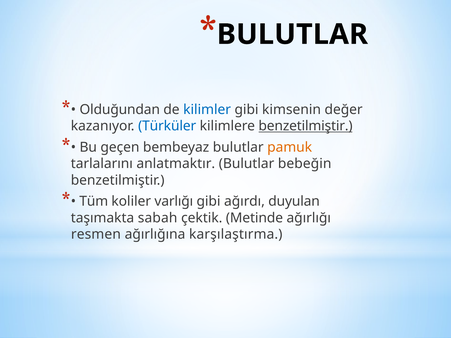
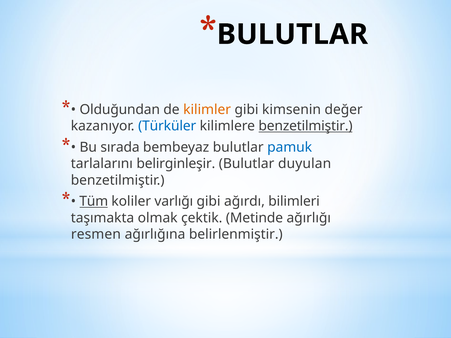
kilimler colour: blue -> orange
geçen: geçen -> sırada
pamuk colour: orange -> blue
anlatmaktır: anlatmaktır -> belirginleşir
bebeğin: bebeğin -> duyulan
Tüm underline: none -> present
duyulan: duyulan -> bilimleri
sabah: sabah -> olmak
karşılaştırma: karşılaştırma -> belirlenmiştir
